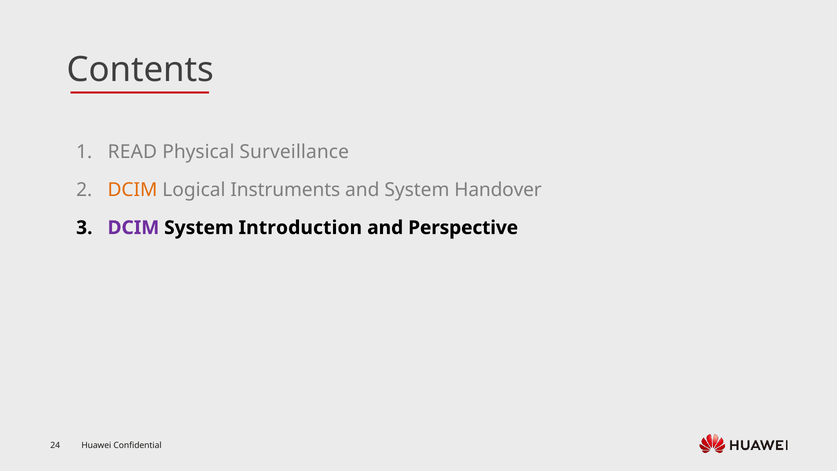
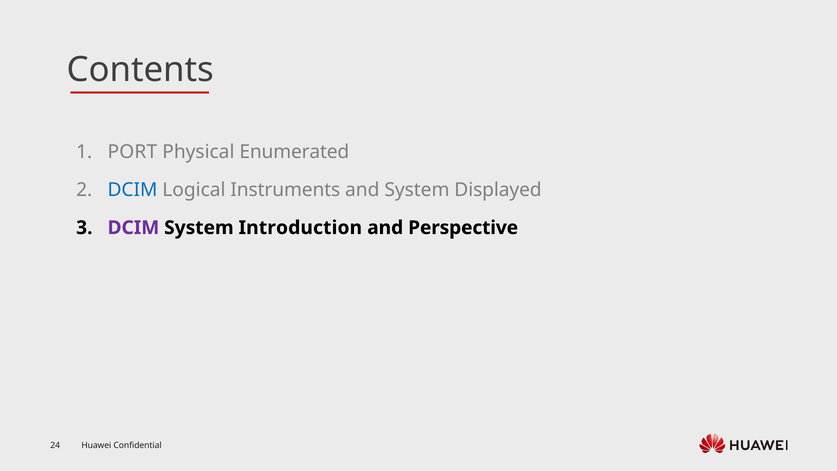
READ: READ -> PORT
Surveillance: Surveillance -> Enumerated
DCIM at (132, 190) colour: orange -> blue
Handover: Handover -> Displayed
